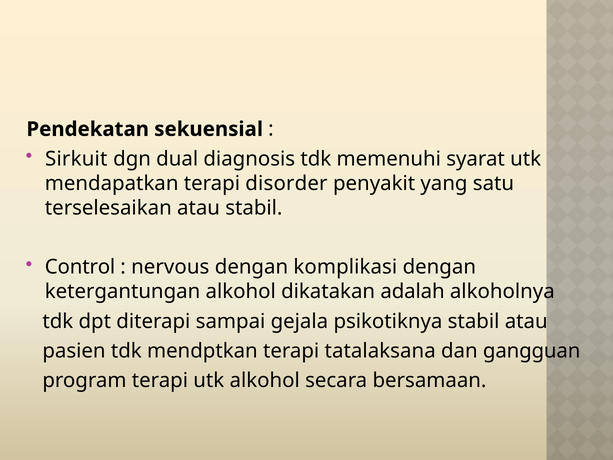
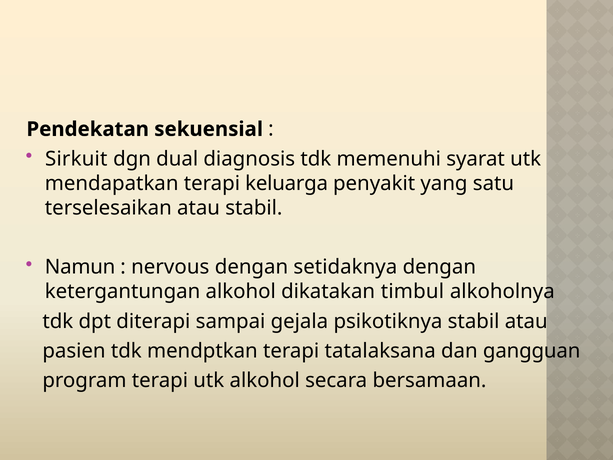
disorder: disorder -> keluarga
Control: Control -> Namun
komplikasi: komplikasi -> setidaknya
adalah: adalah -> timbul
